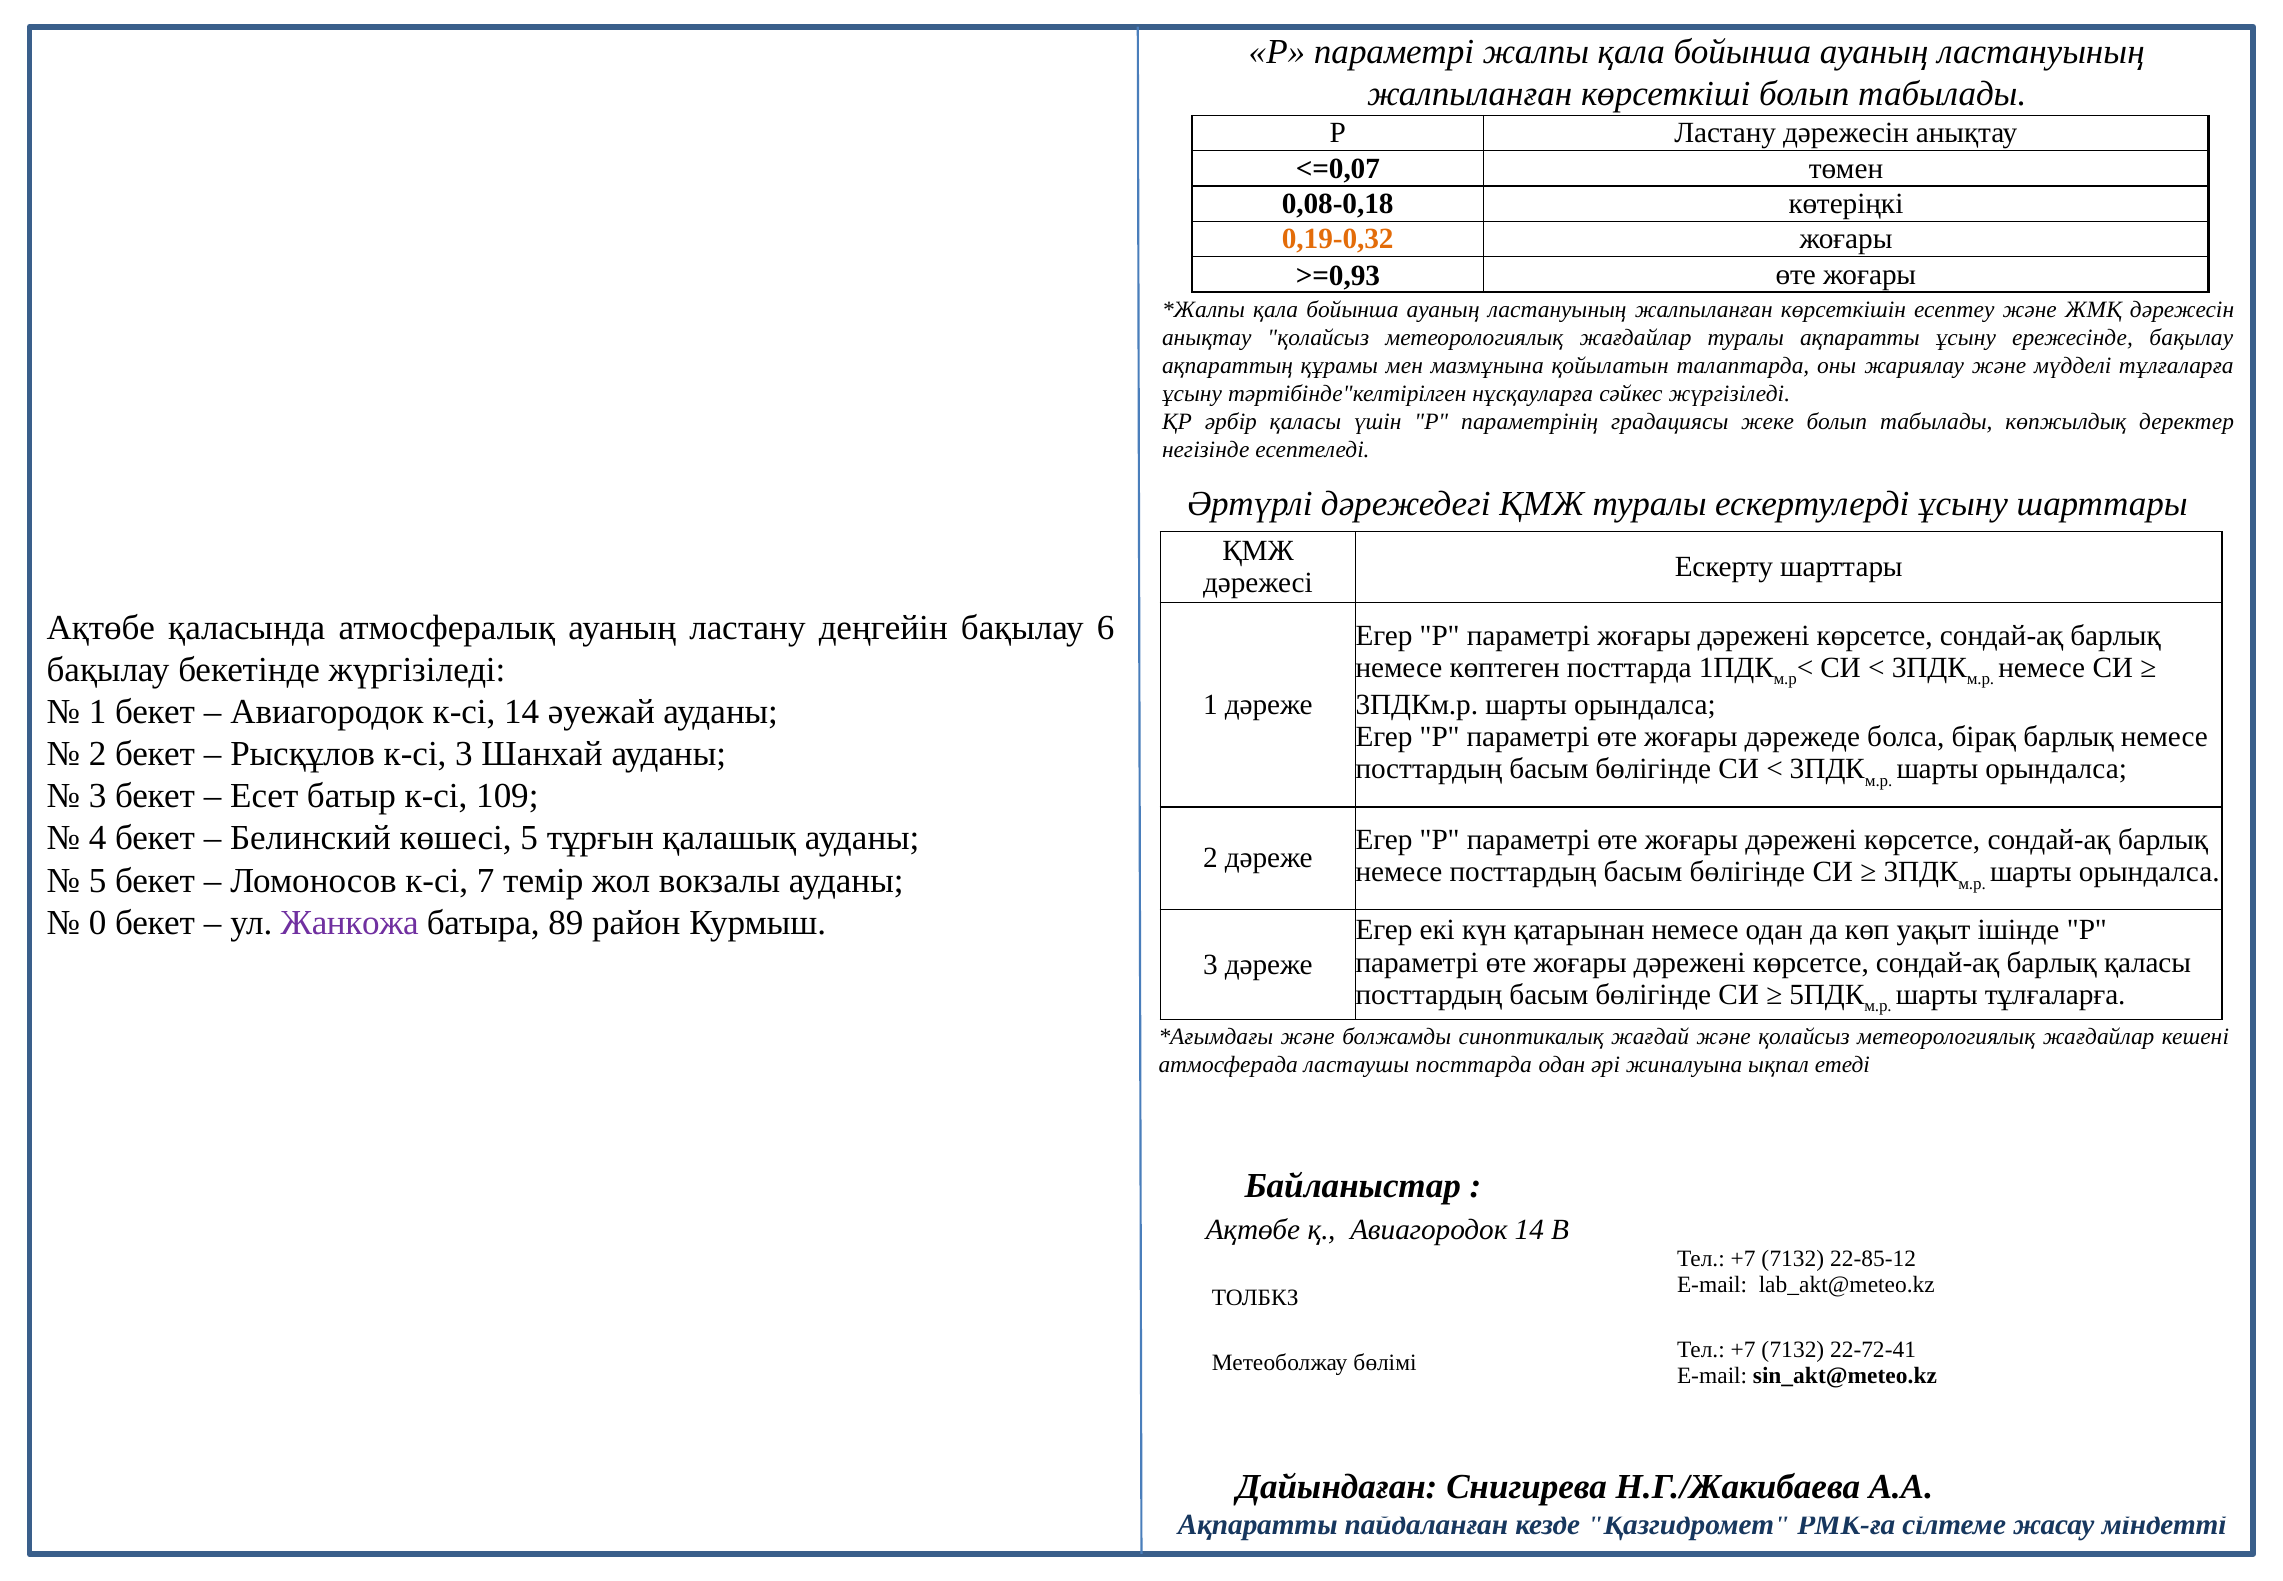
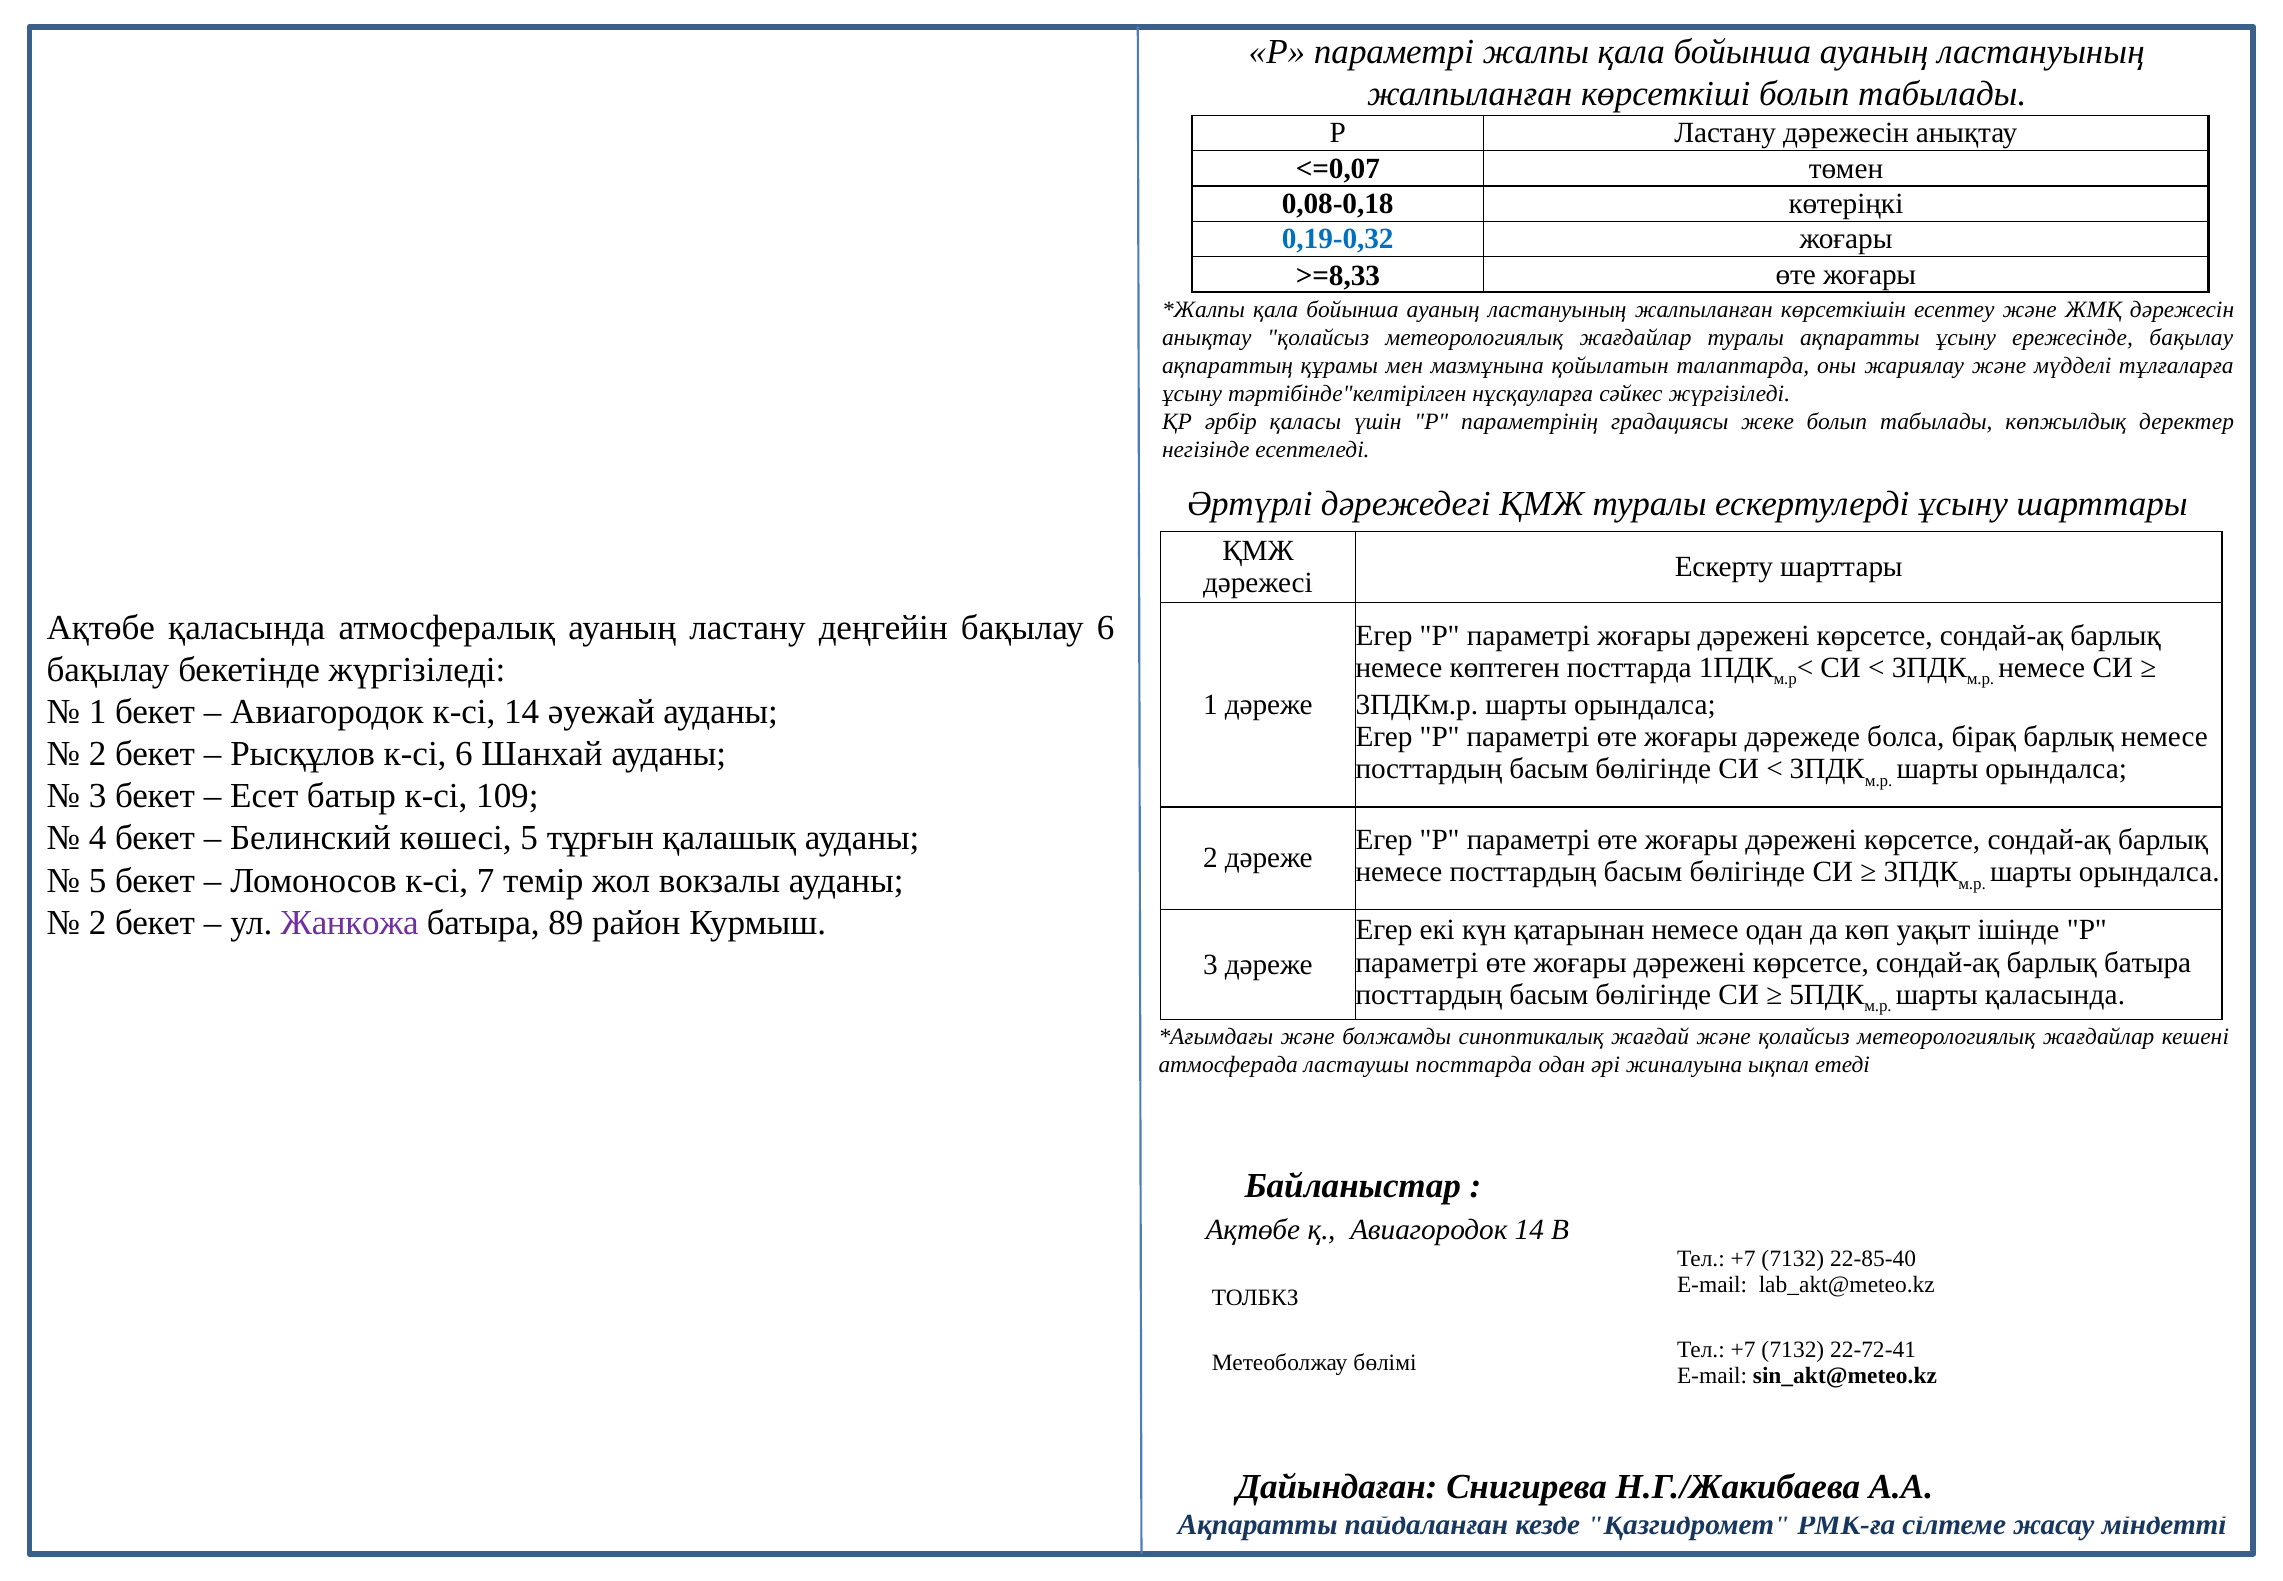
0,19-0,32 colour: orange -> blue
>=0,93: >=0,93 -> >=8,33
к-сі 3: 3 -> 6
0 at (98, 922): 0 -> 2
барлық қаласы: қаласы -> батыра
шарты тұлғаларға: тұлғаларға -> қаласында
22-85-12: 22-85-12 -> 22-85-40
